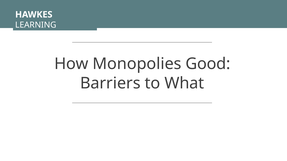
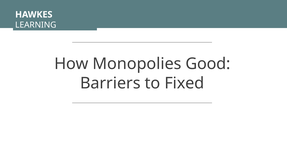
What: What -> Fixed
